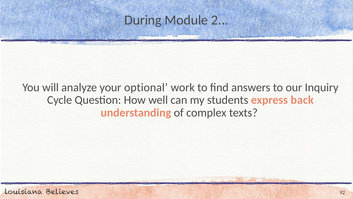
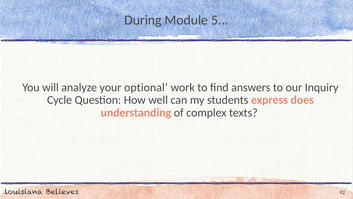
2: 2 -> 5
back: back -> does
